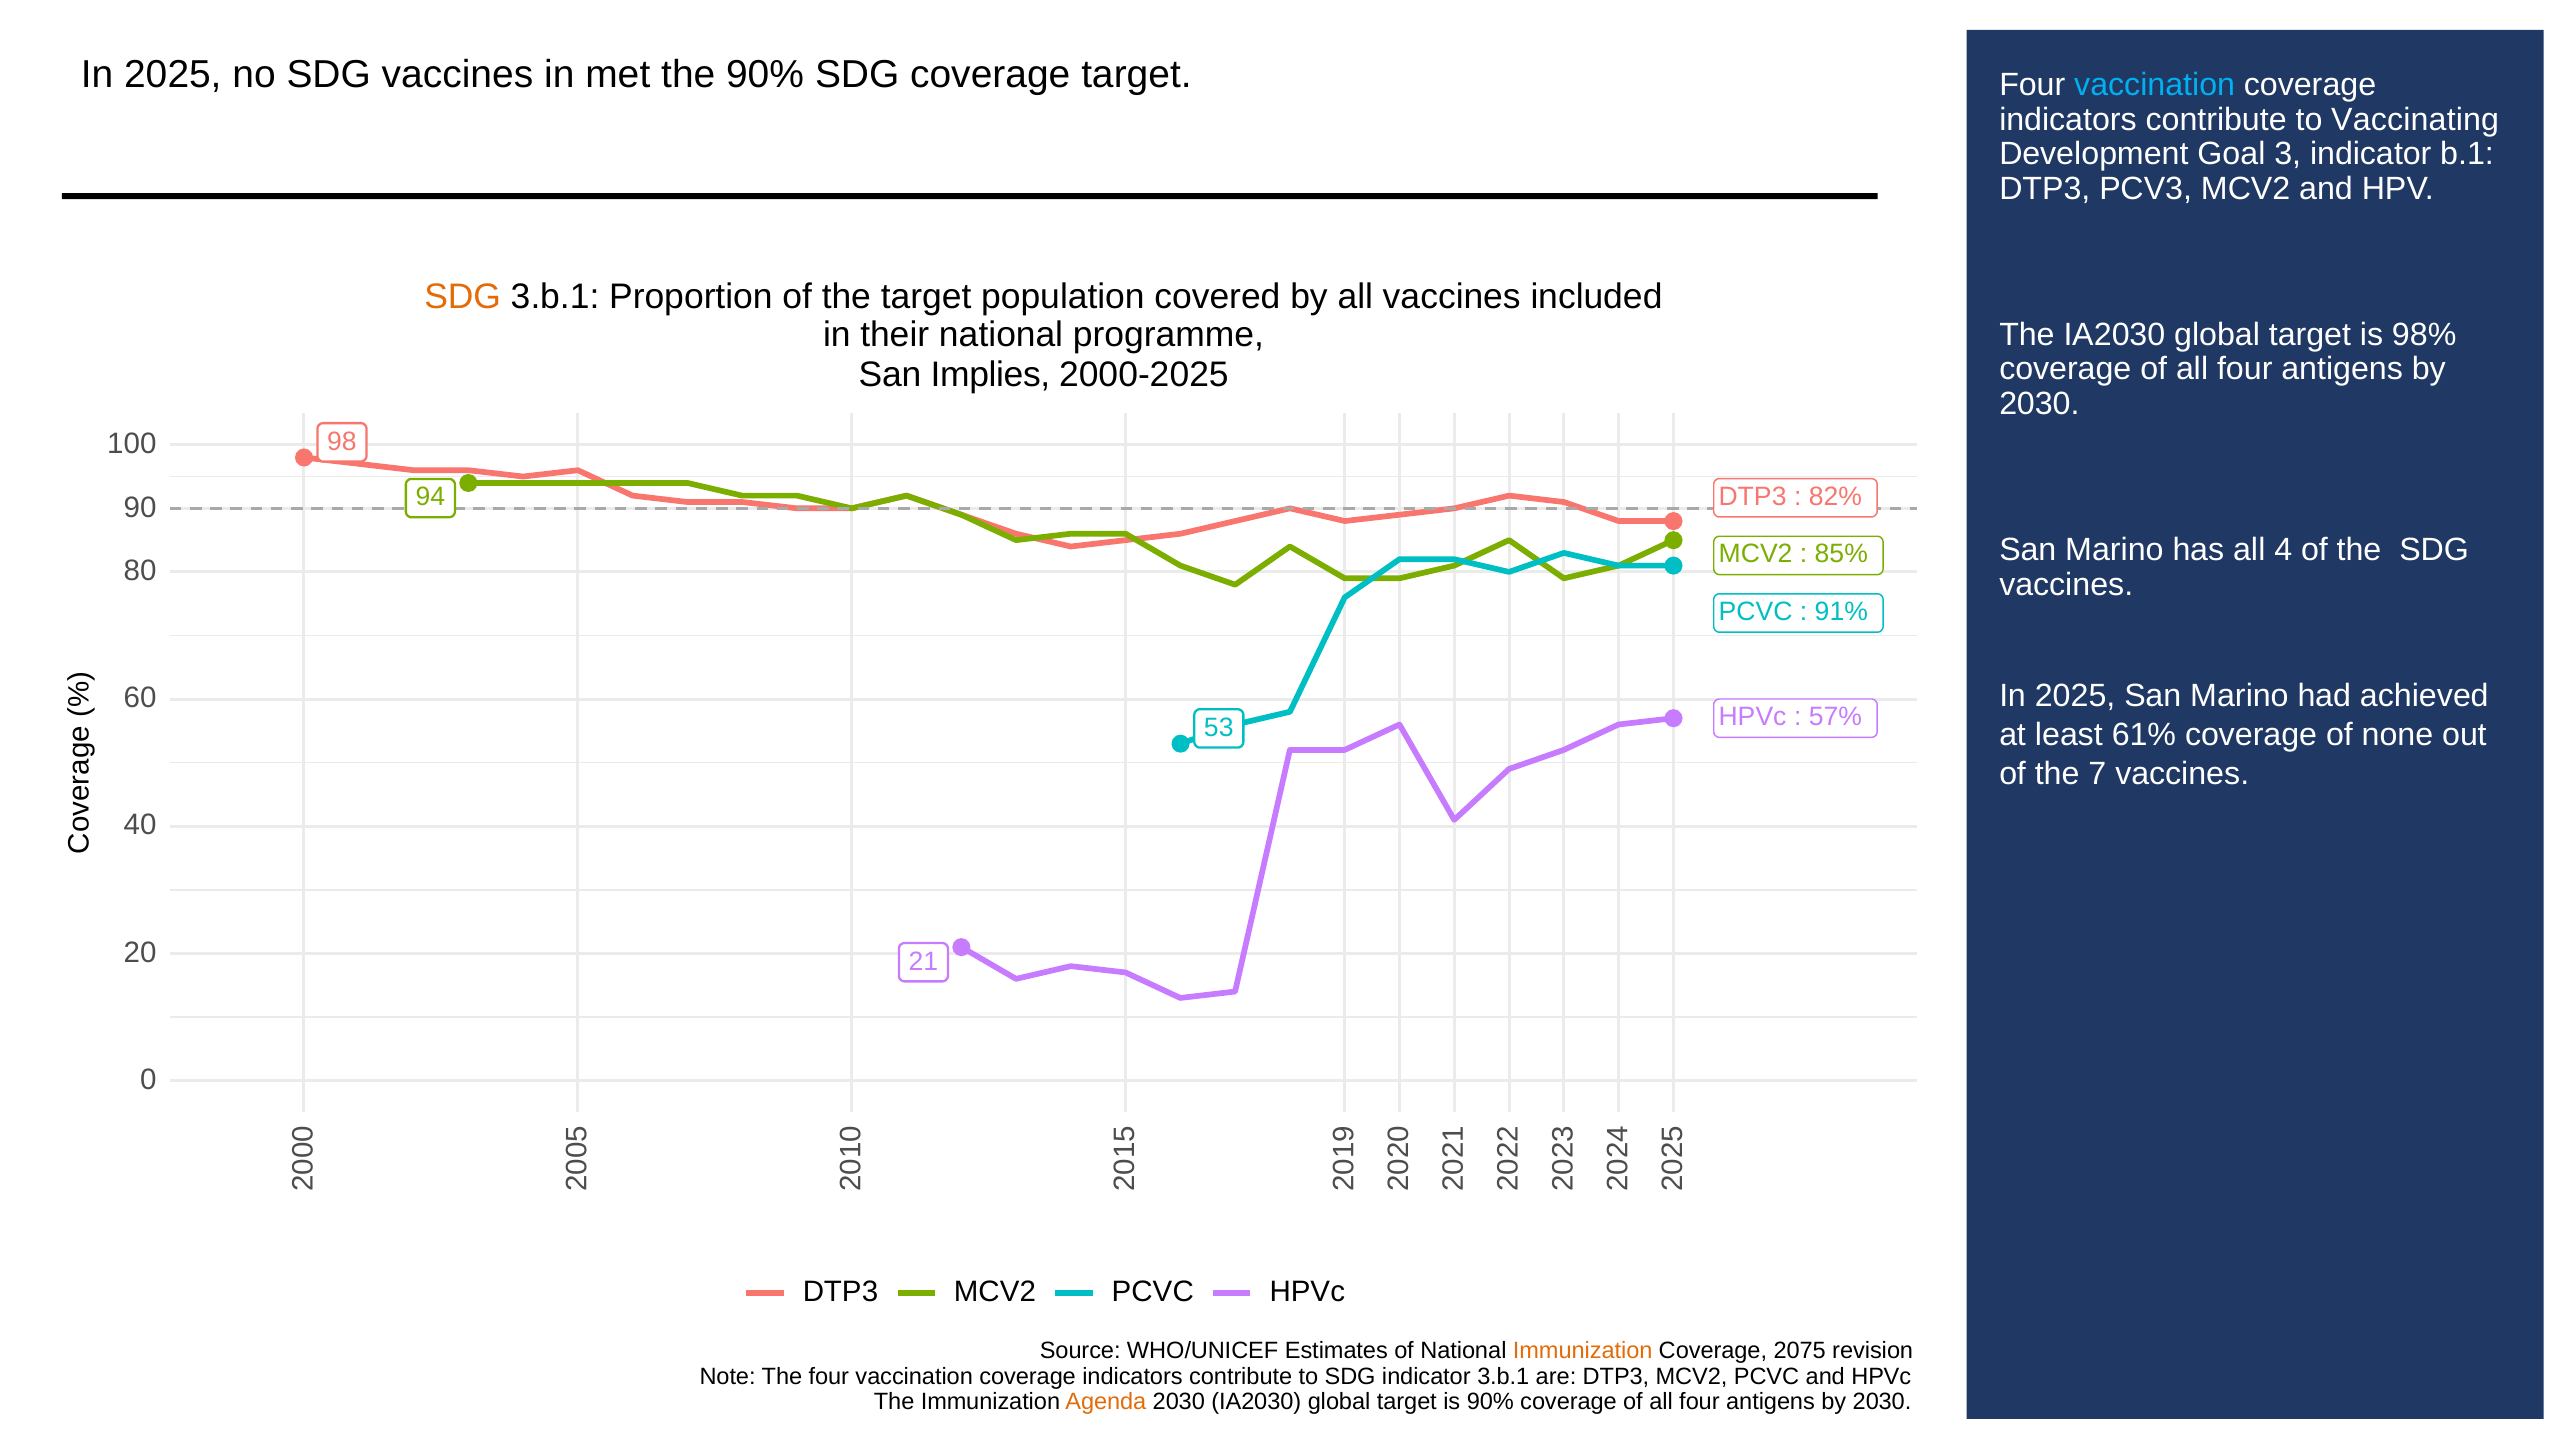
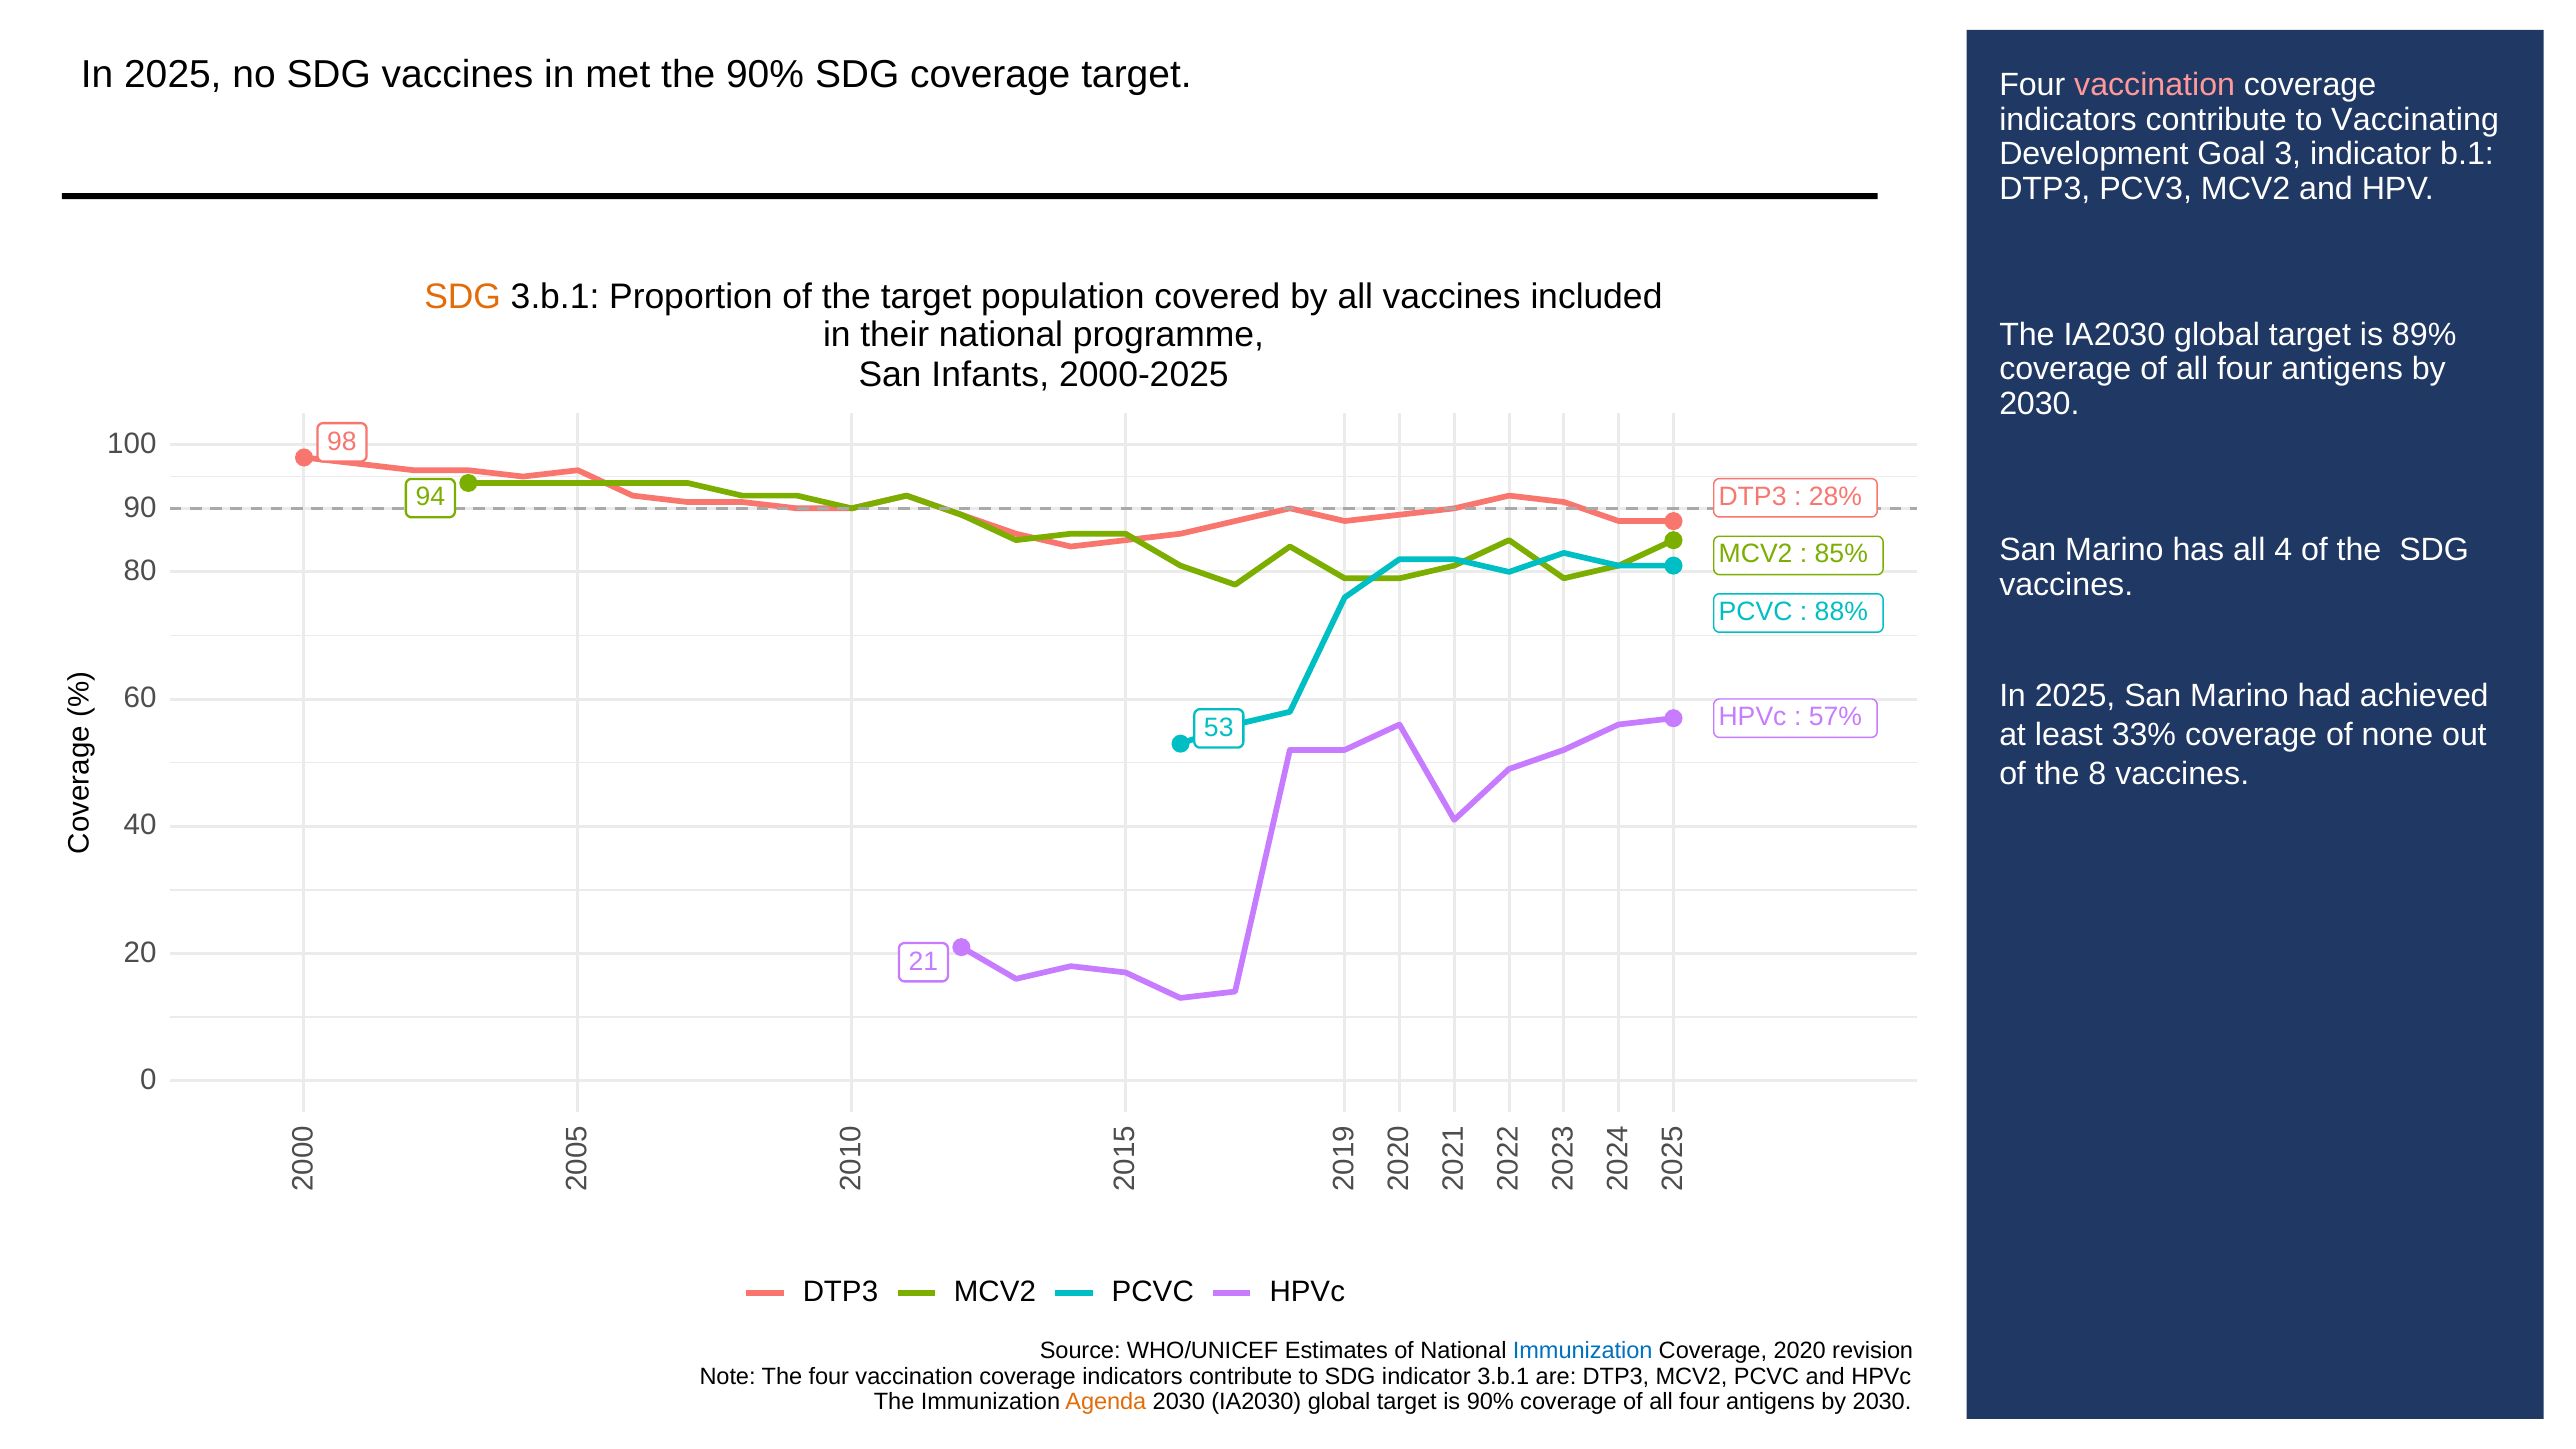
vaccination at (2155, 85) colour: light blue -> pink
98%: 98% -> 89%
Implies: Implies -> Infants
82%: 82% -> 28%
91%: 91% -> 88%
61%: 61% -> 33%
7: 7 -> 8
Immunization at (1583, 1351) colour: orange -> blue
2075: 2075 -> 2020
